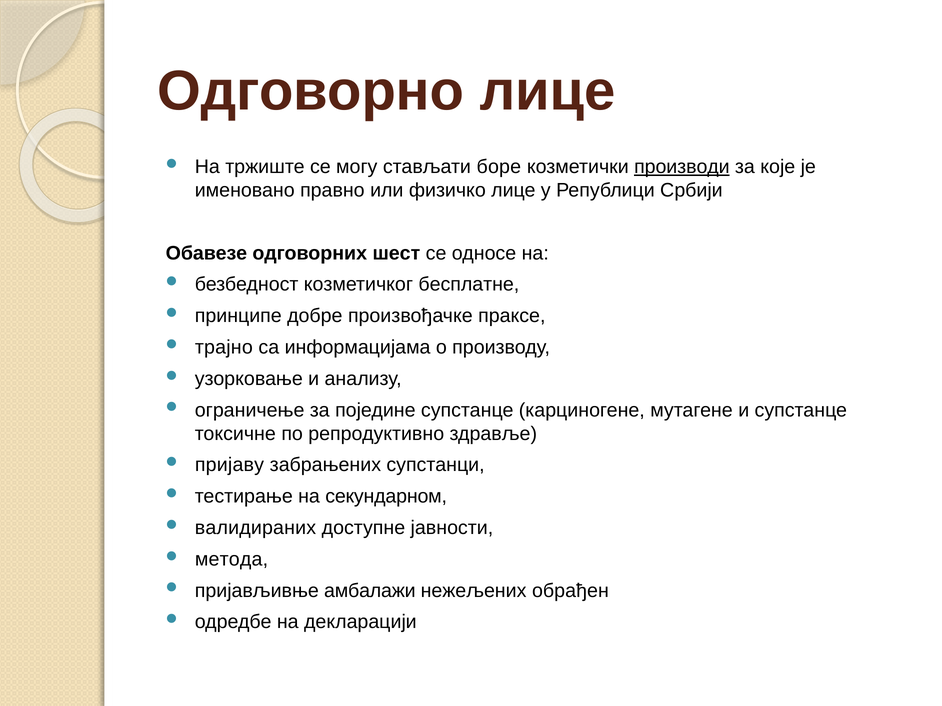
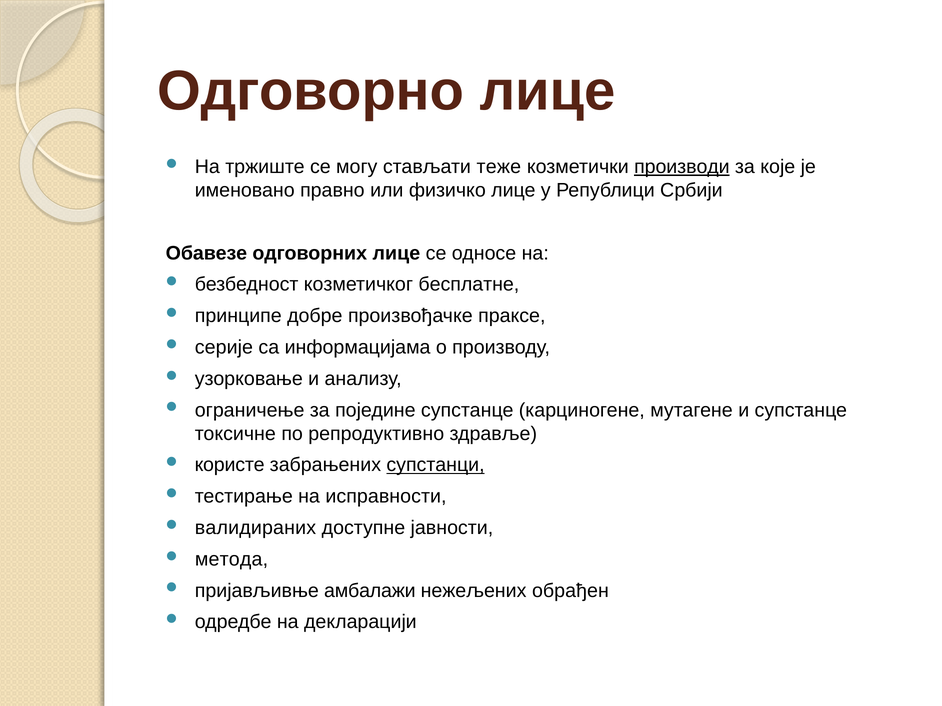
боре: боре -> теже
одговорних шест: шест -> лице
трајно: трајно -> серије
пријаву: пријаву -> користе
супстанци underline: none -> present
секундарном: секундарном -> исправности
